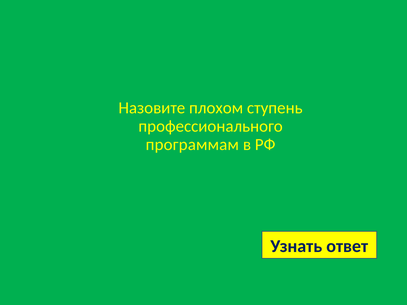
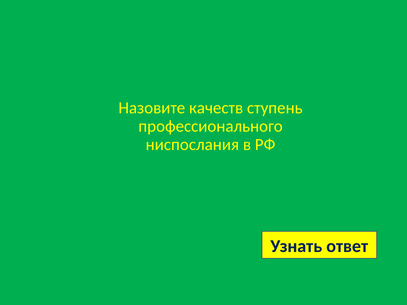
плохом: плохом -> качеств
программам: программам -> ниспослания
